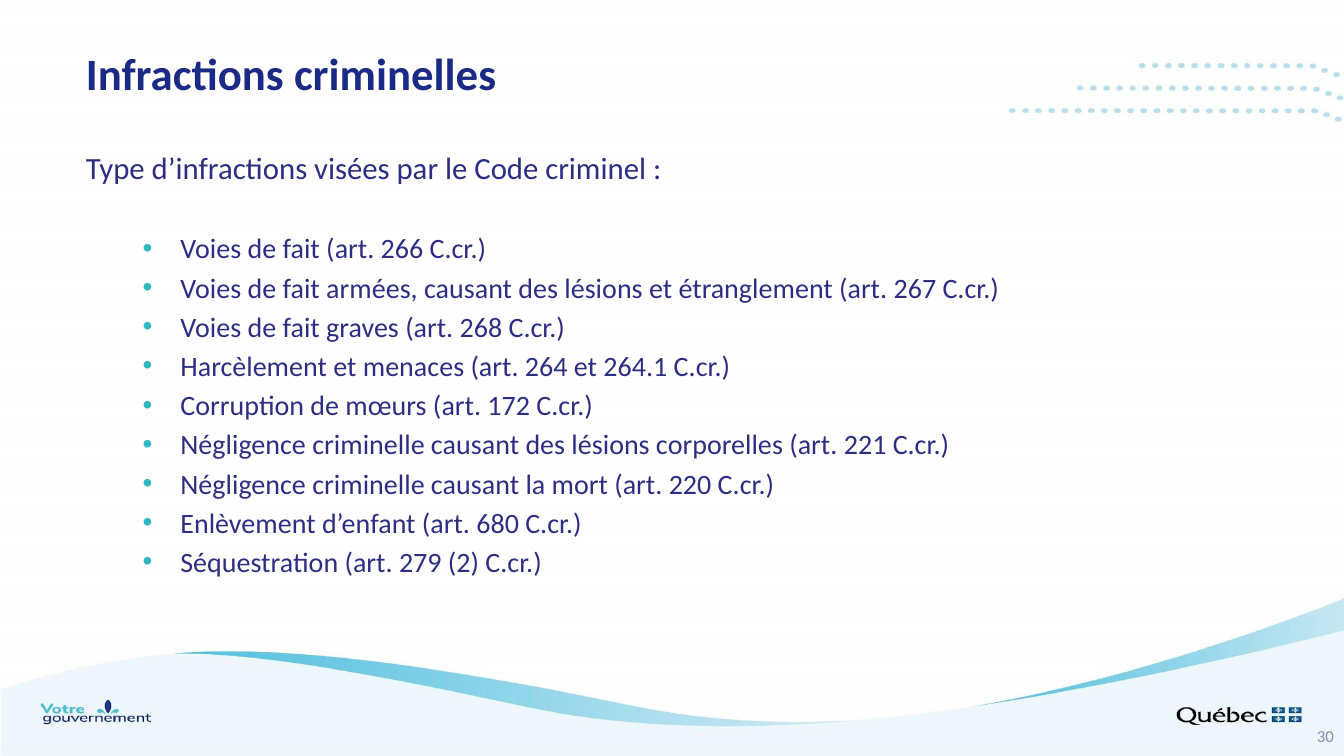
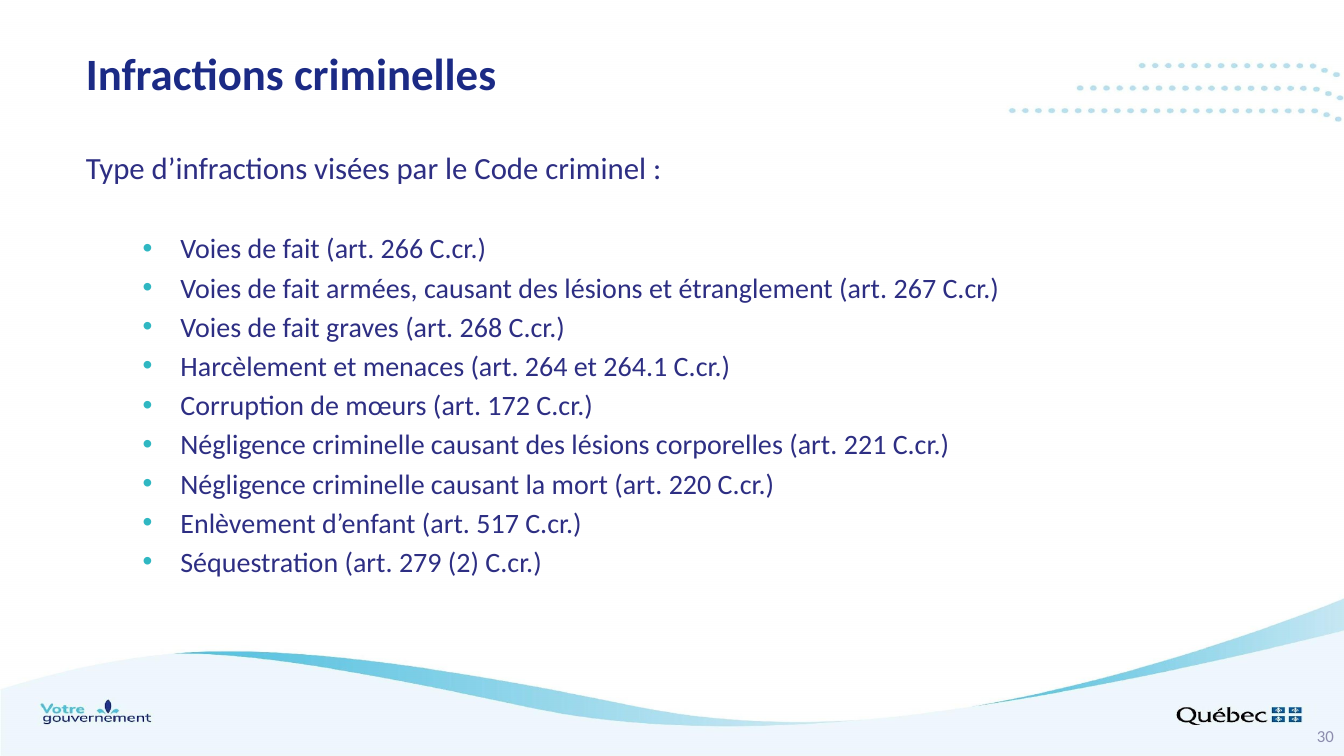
680: 680 -> 517
